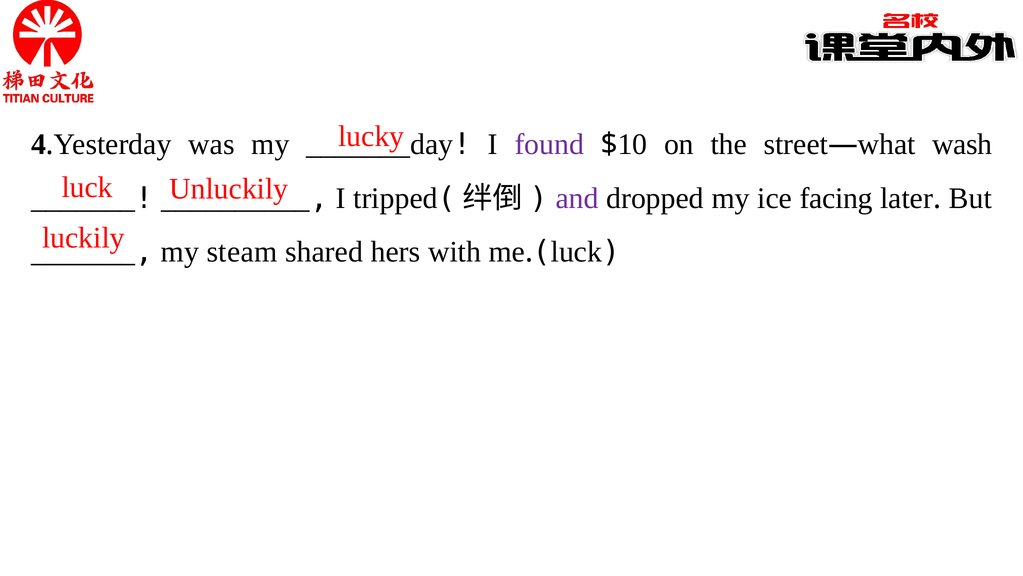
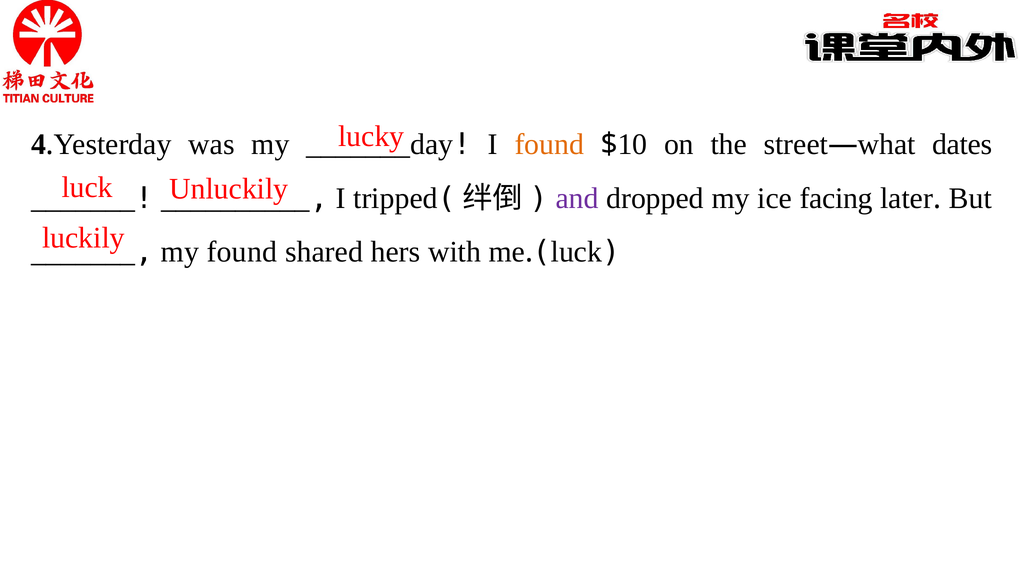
found at (549, 144) colour: purple -> orange
wash: wash -> dates
my steam: steam -> found
